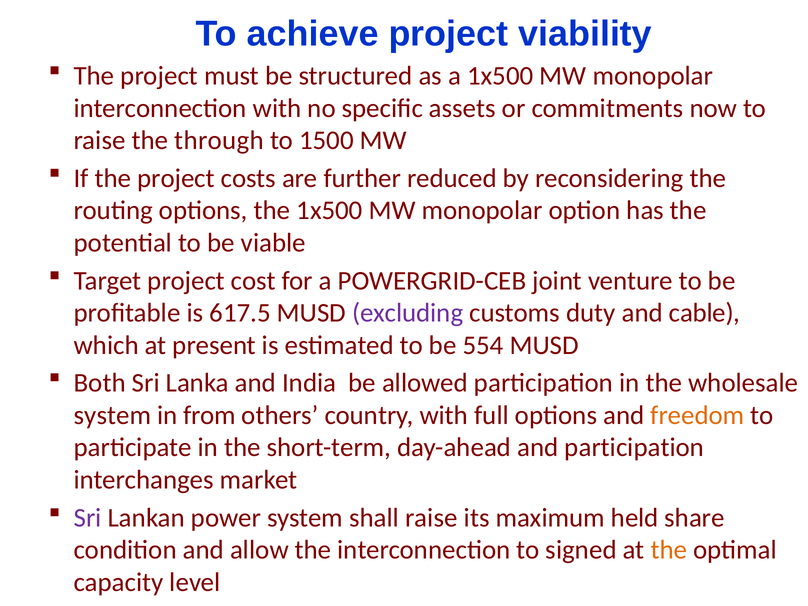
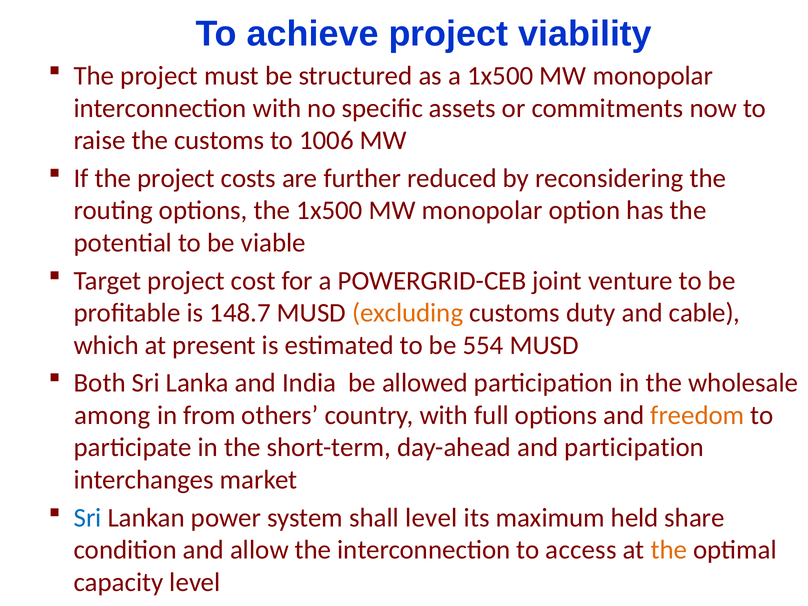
the through: through -> customs
1500: 1500 -> 1006
617.5: 617.5 -> 148.7
excluding colour: purple -> orange
system at (112, 415): system -> among
Sri at (88, 518) colour: purple -> blue
shall raise: raise -> level
signed: signed -> access
